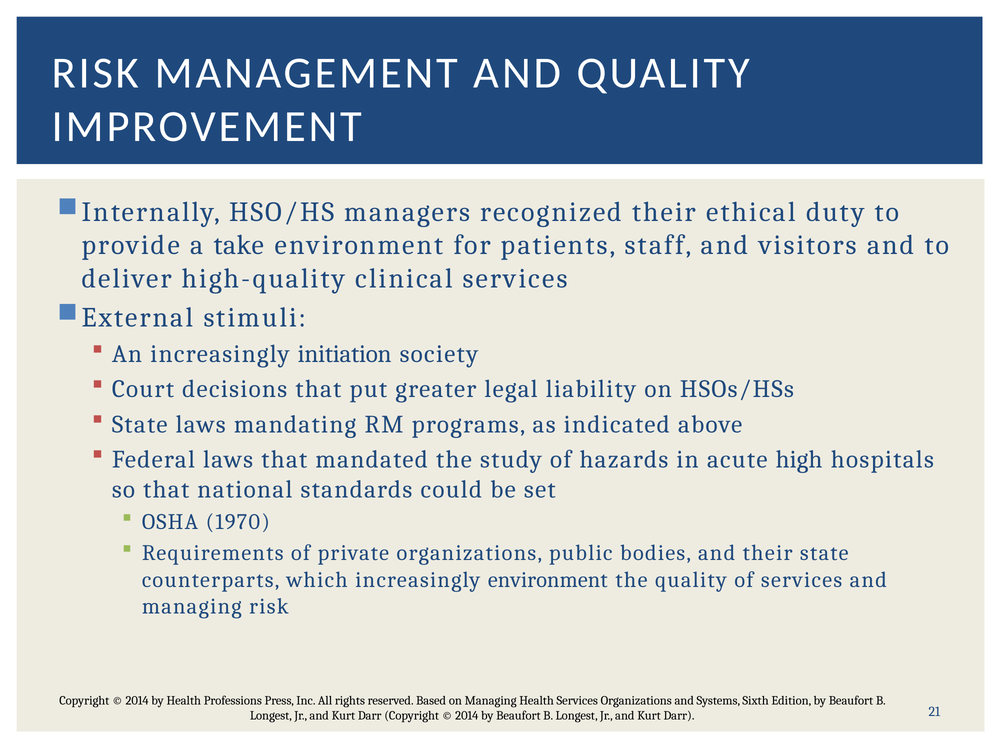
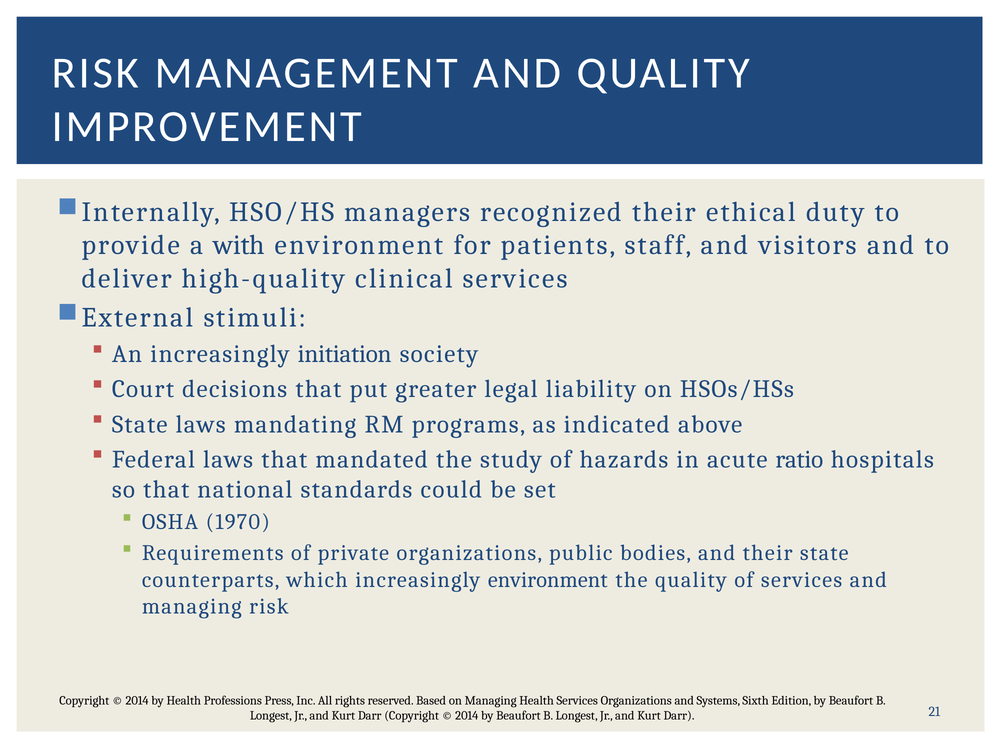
take: take -> with
high: high -> ratio
